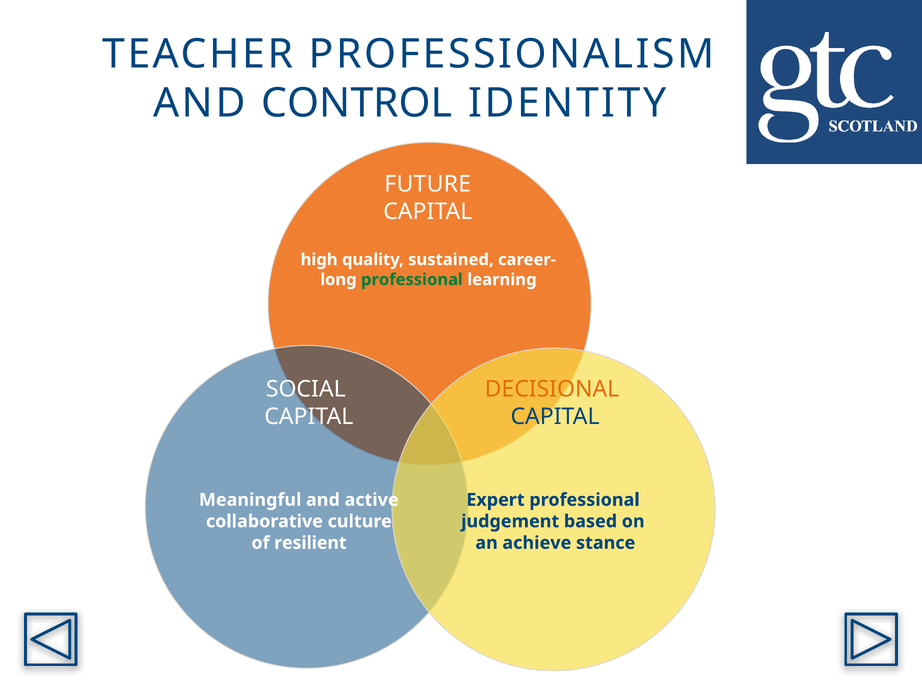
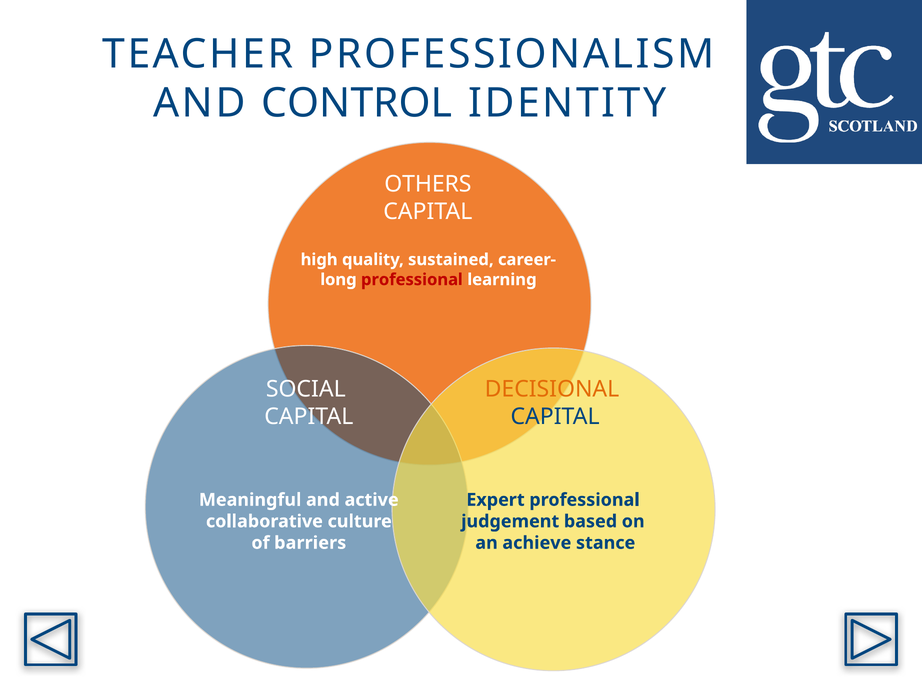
FUTURE: FUTURE -> OTHERS
professional at (412, 280) colour: green -> red
resilient: resilient -> barriers
